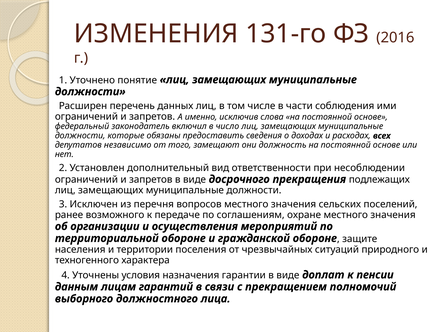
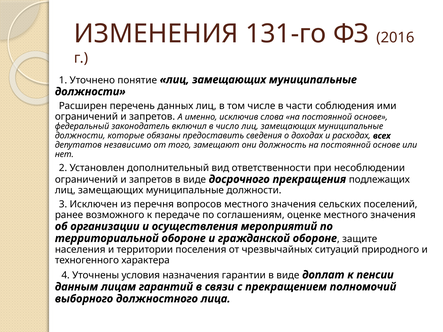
охране: охране -> оценке
